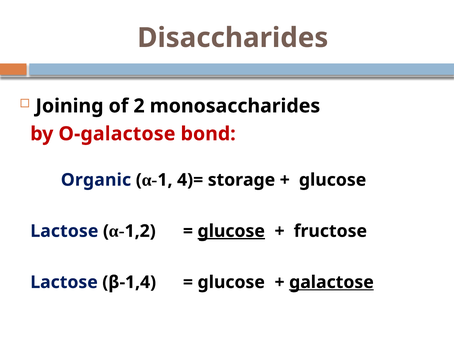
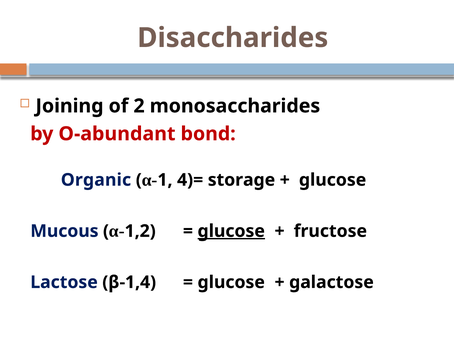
O-galactose: O-galactose -> O-abundant
Lactose at (64, 231): Lactose -> Mucous
galactose underline: present -> none
